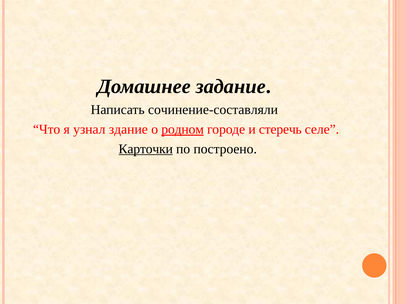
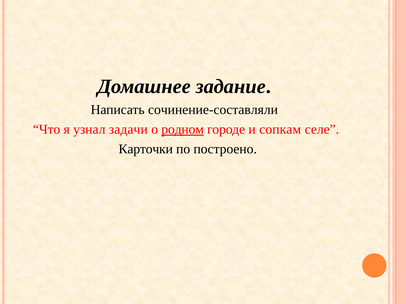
здание: здание -> задачи
стеречь: стеречь -> сопкам
Карточки underline: present -> none
